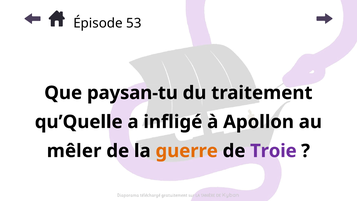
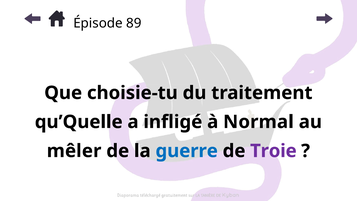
53: 53 -> 89
paysan-tu: paysan-tu -> choisie-tu
Apollon: Apollon -> Normal
guerre colour: orange -> blue
